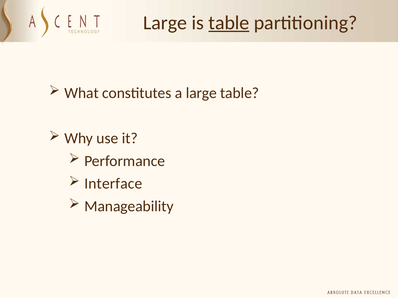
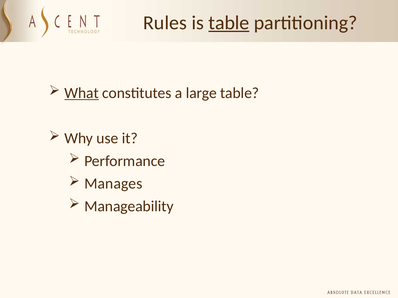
Large at (165, 23): Large -> Rules
What underline: none -> present
Interface: Interface -> Manages
